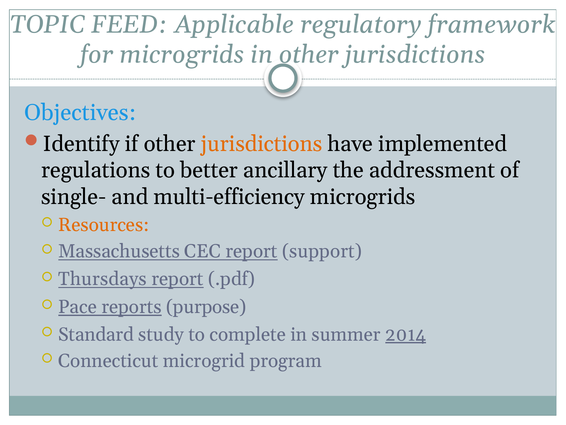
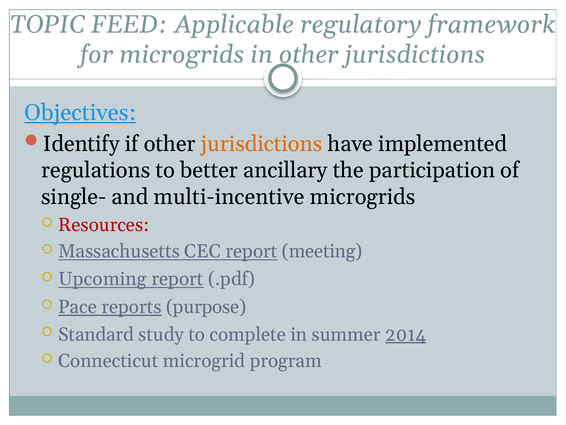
Objectives underline: none -> present
addressment: addressment -> participation
multi-efficiency: multi-efficiency -> multi-incentive
Resources colour: orange -> red
support: support -> meeting
Thursdays: Thursdays -> Upcoming
